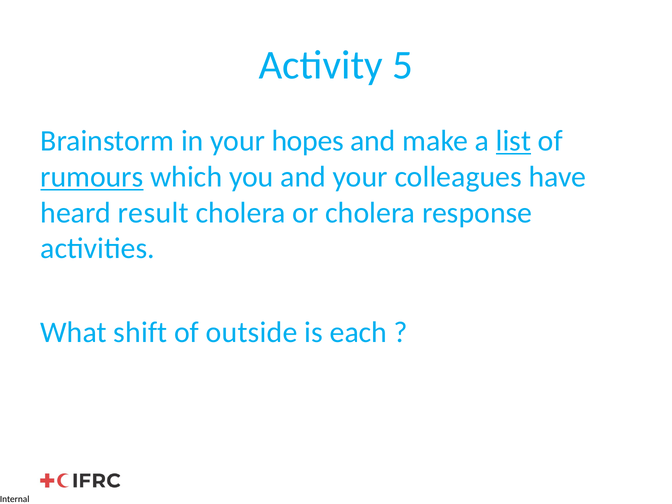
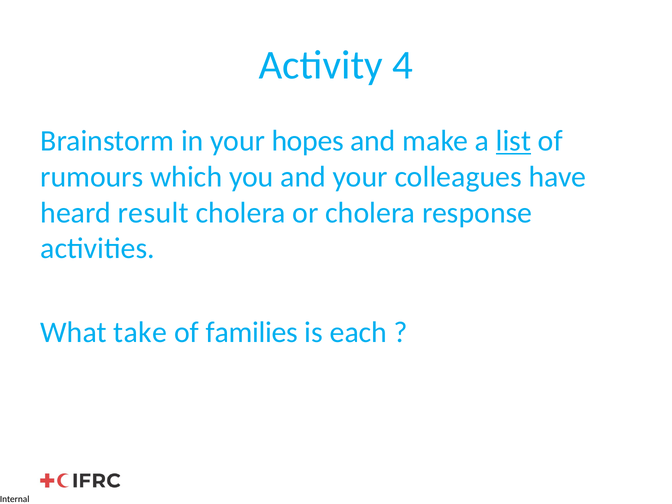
5: 5 -> 4
rumours underline: present -> none
shift: shift -> take
outside: outside -> families
